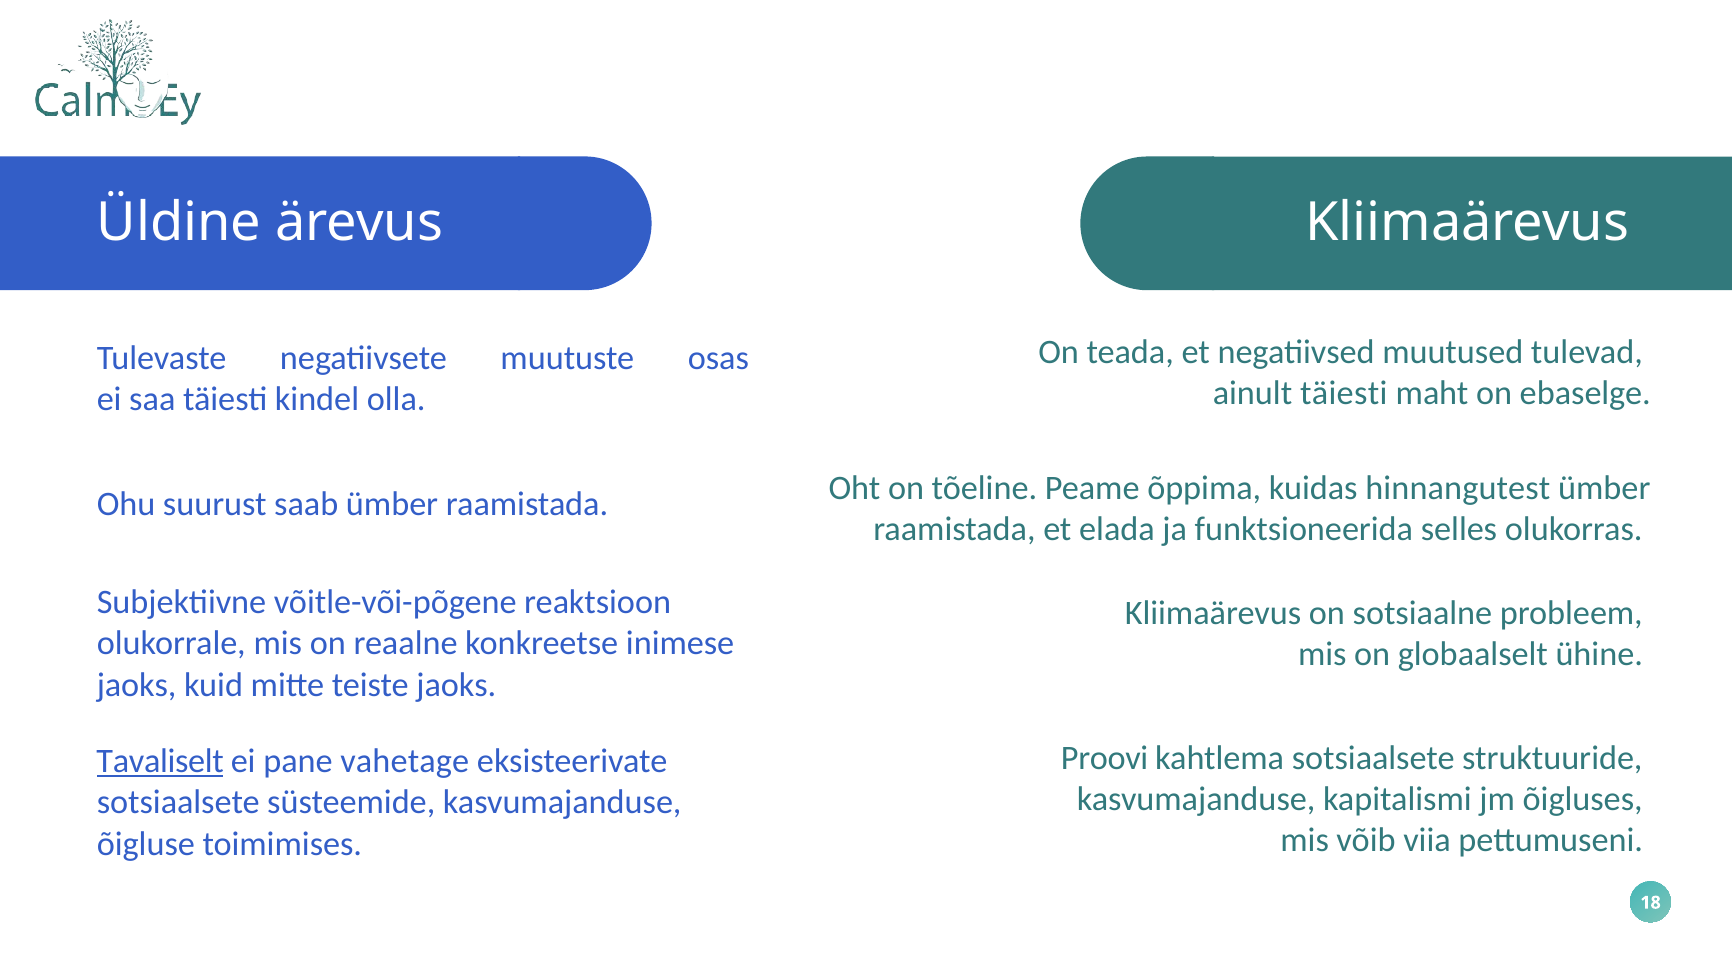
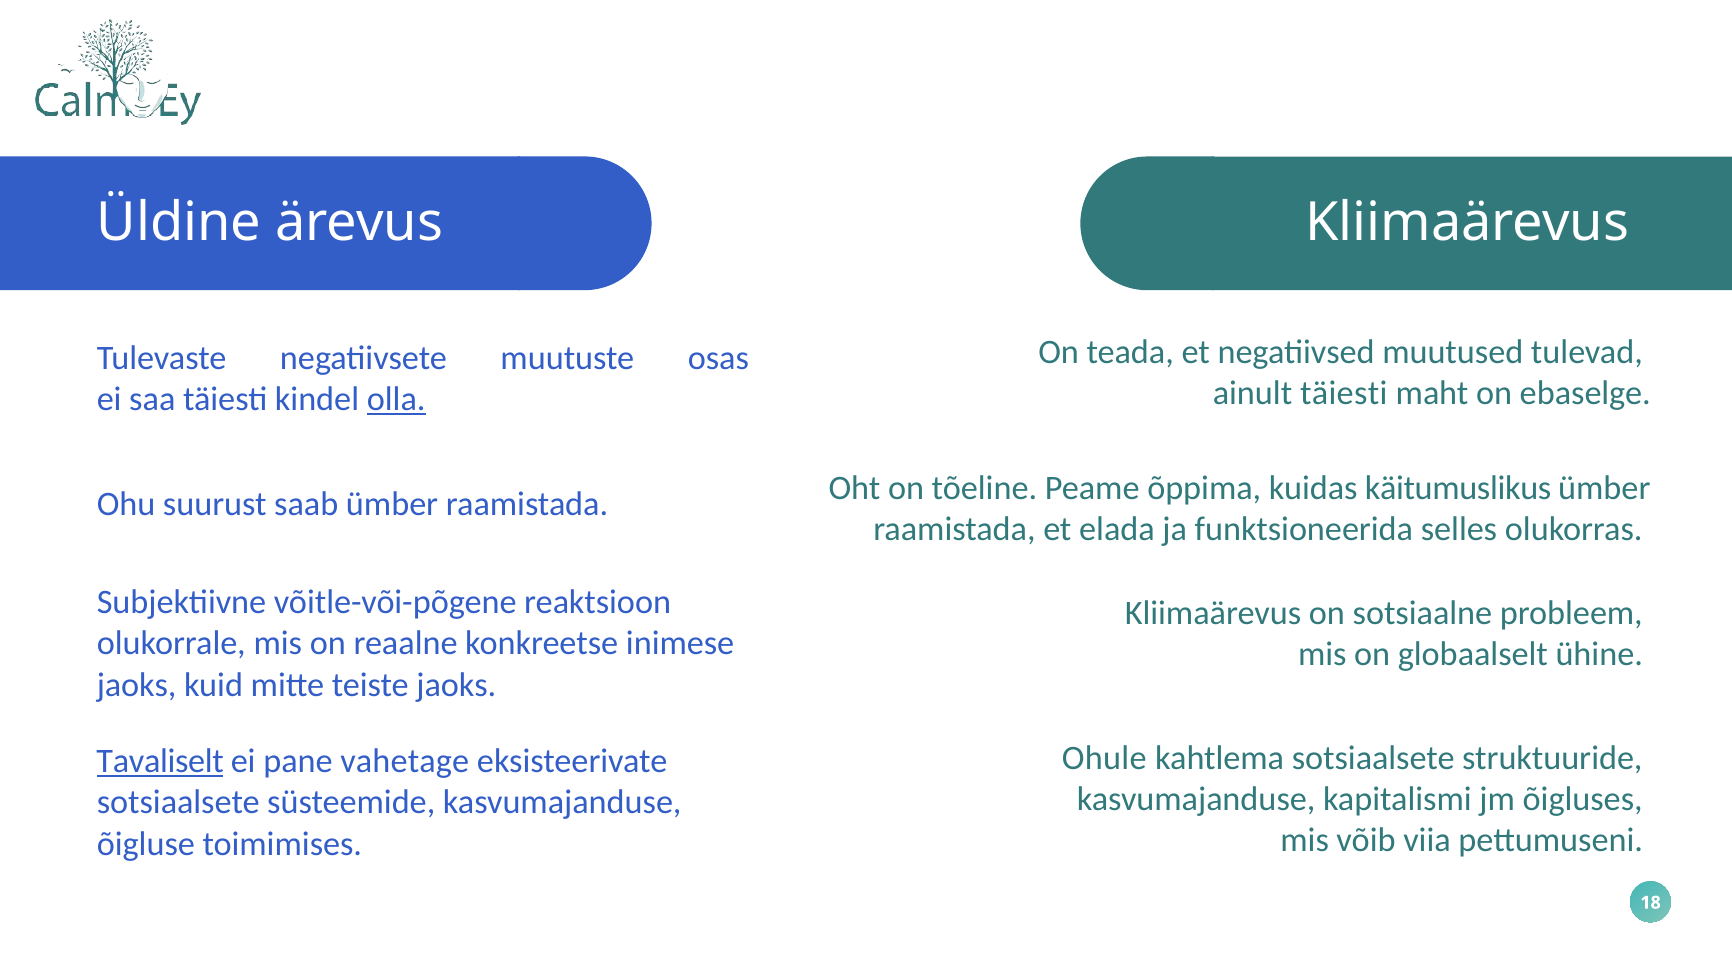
olla underline: none -> present
hinnangutest: hinnangutest -> käitumuslikus
Proovi: Proovi -> Ohule
